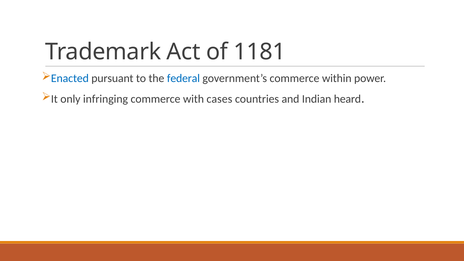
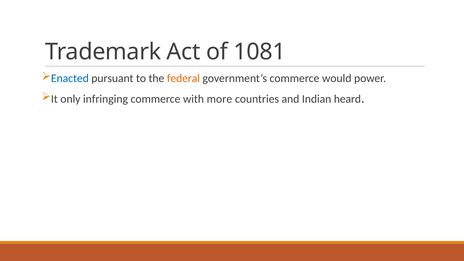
1181: 1181 -> 1081
federal colour: blue -> orange
within: within -> would
cases: cases -> more
